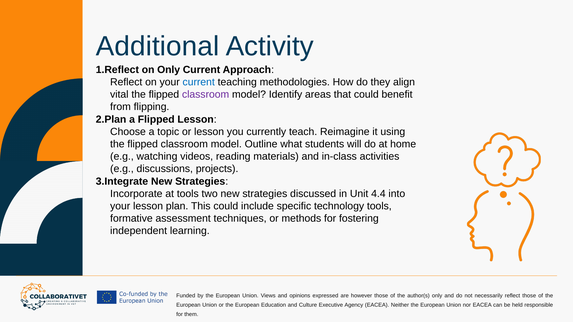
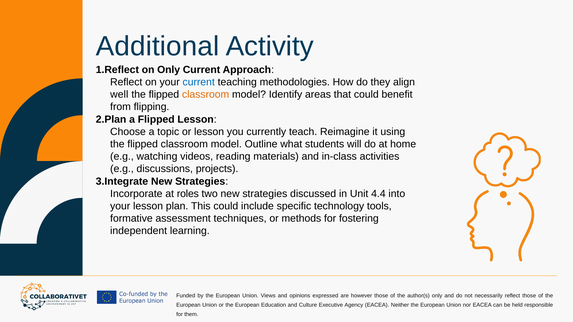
vital: vital -> well
classroom at (206, 95) colour: purple -> orange
at tools: tools -> roles
